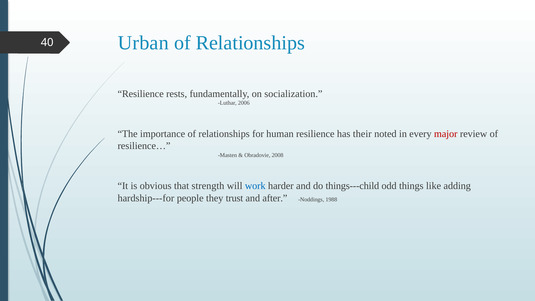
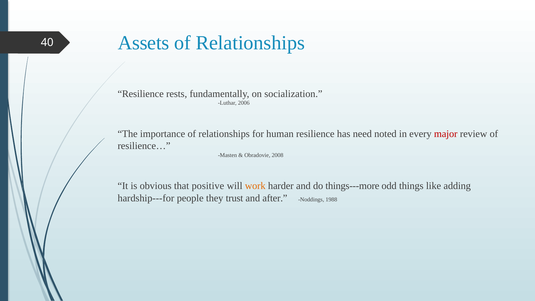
Urban: Urban -> Assets
their: their -> need
strength: strength -> positive
work colour: blue -> orange
things---child: things---child -> things---more
